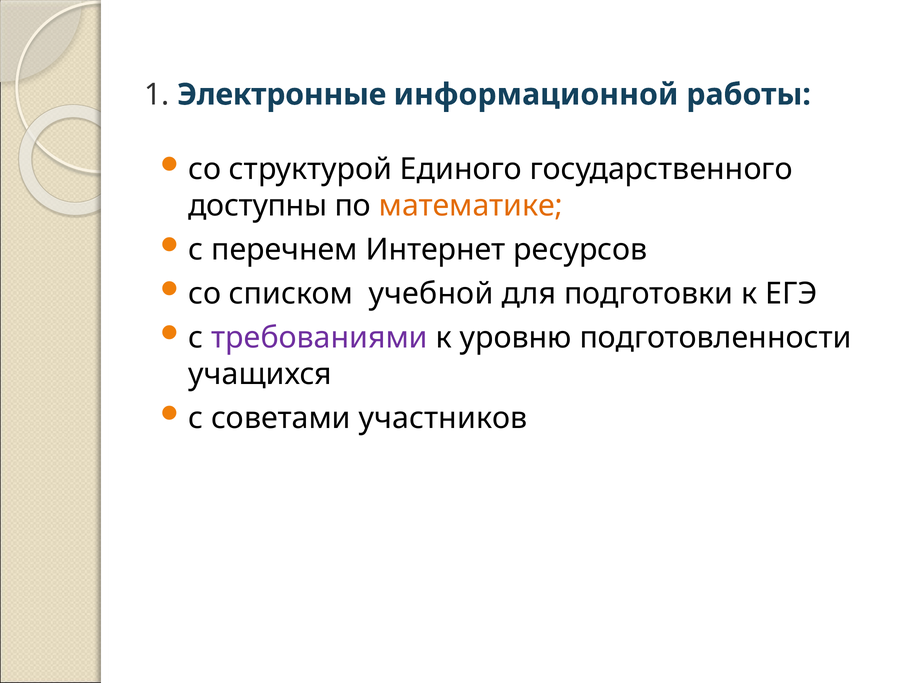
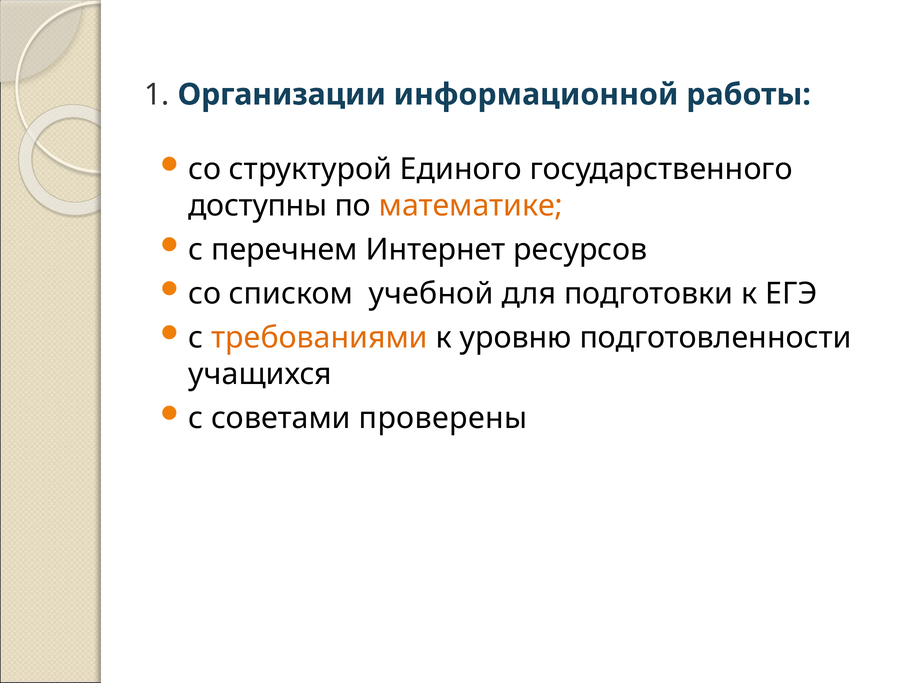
Электронные: Электронные -> Организации
требованиями colour: purple -> orange
участников: участников -> проверены
